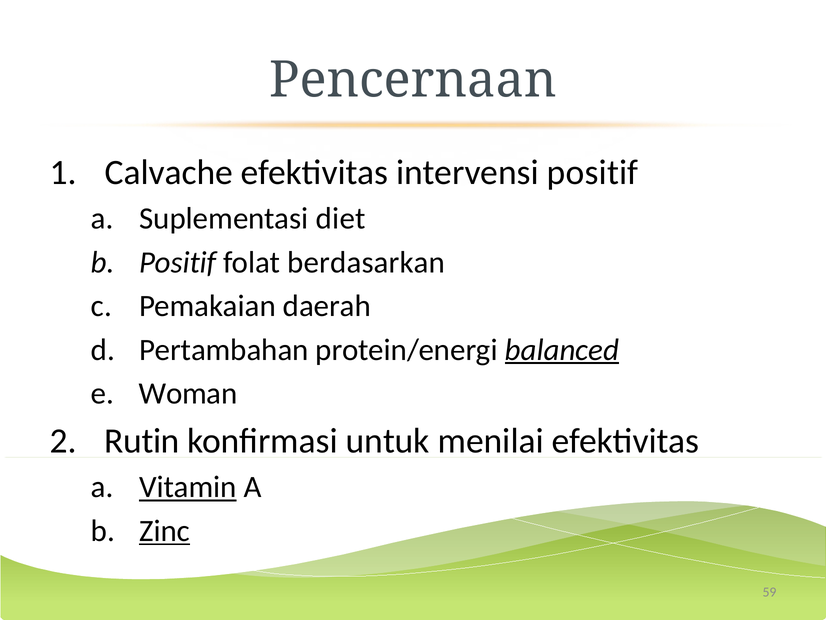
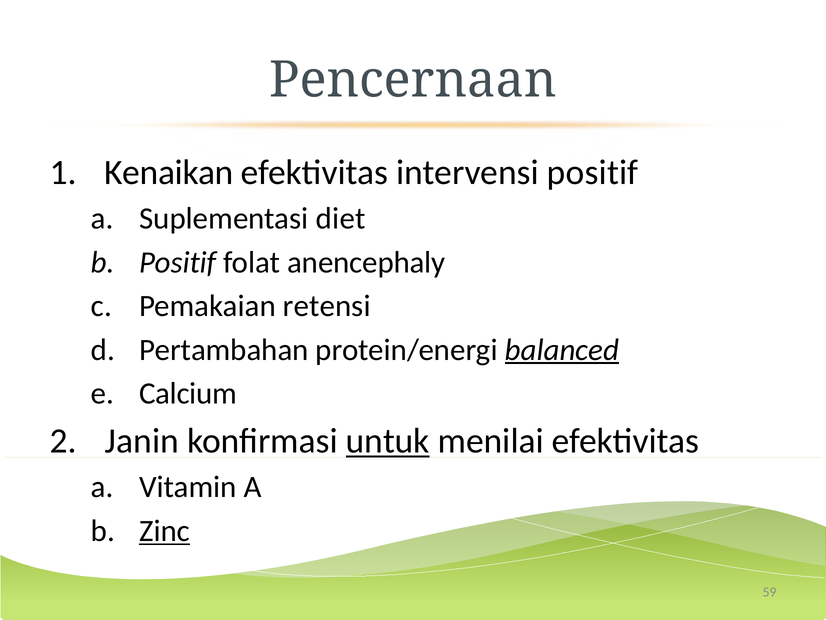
Calvache: Calvache -> Kenaikan
berdasarkan: berdasarkan -> anencephaly
daerah: daerah -> retensi
Woman: Woman -> Calcium
Rutin: Rutin -> Janin
untuk underline: none -> present
Vitamin underline: present -> none
